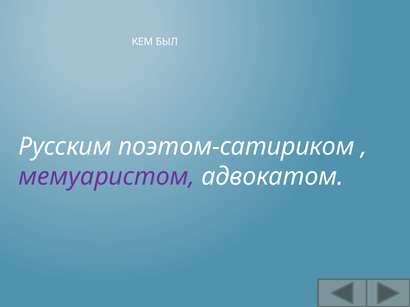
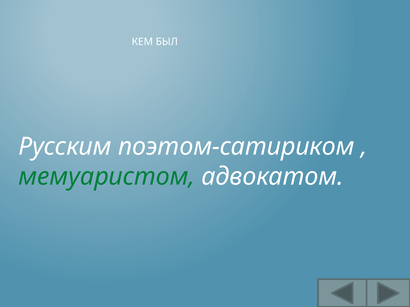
мемуаристом colour: purple -> green
